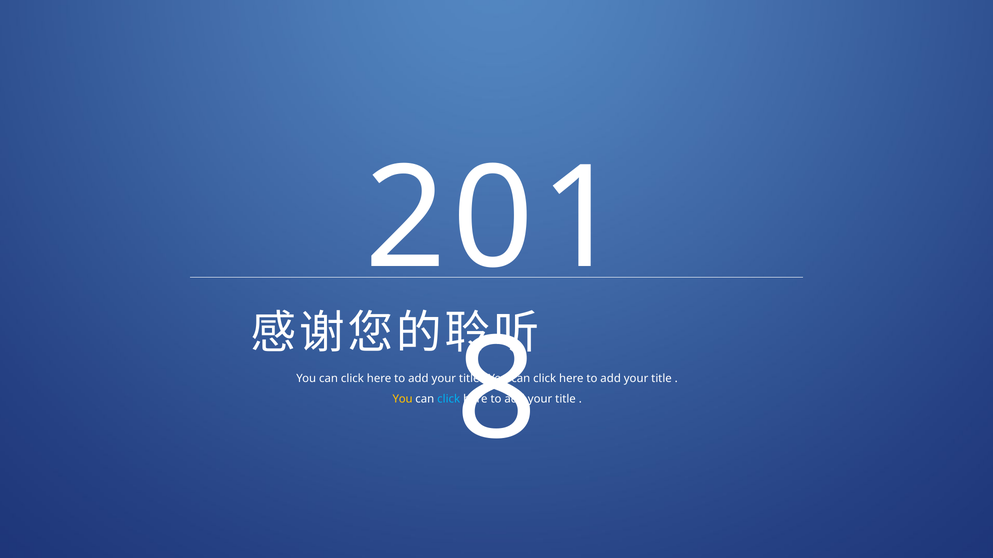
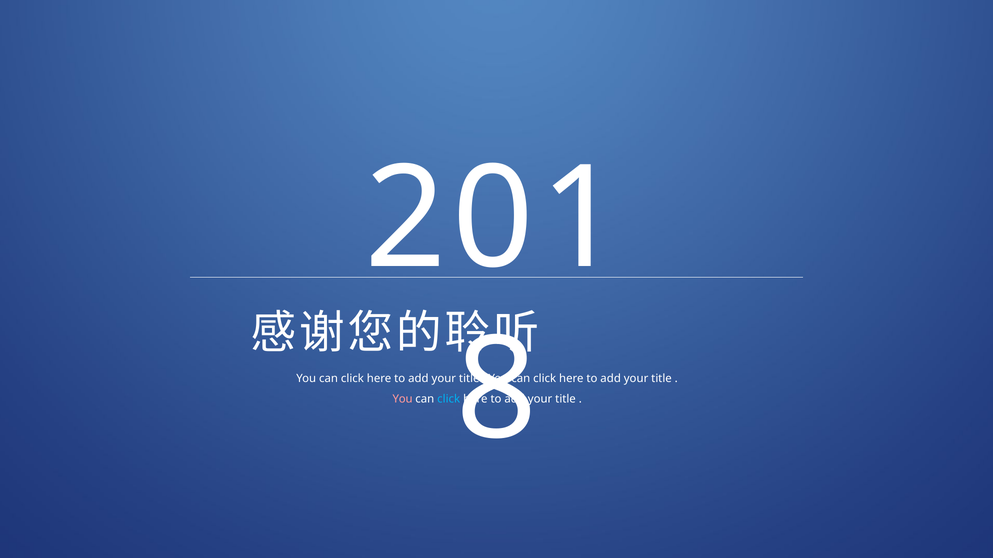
You at (403, 399) colour: yellow -> pink
